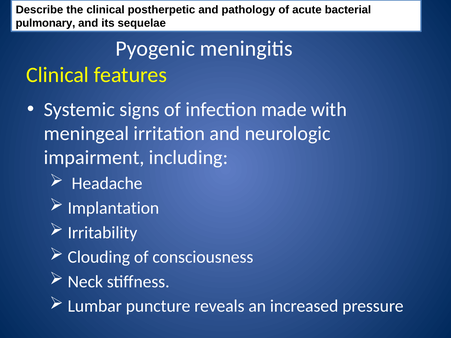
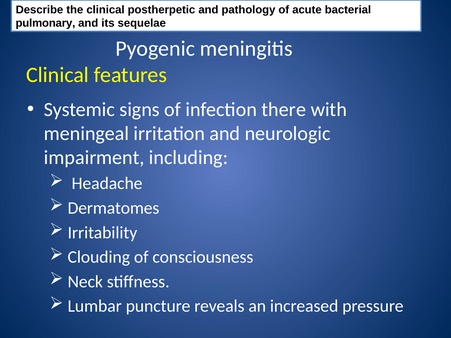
made: made -> there
Implantation: Implantation -> Dermatomes
